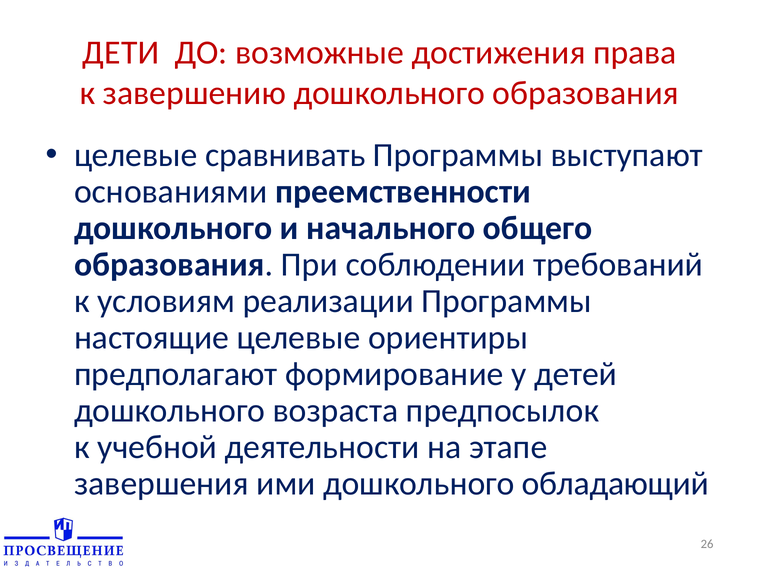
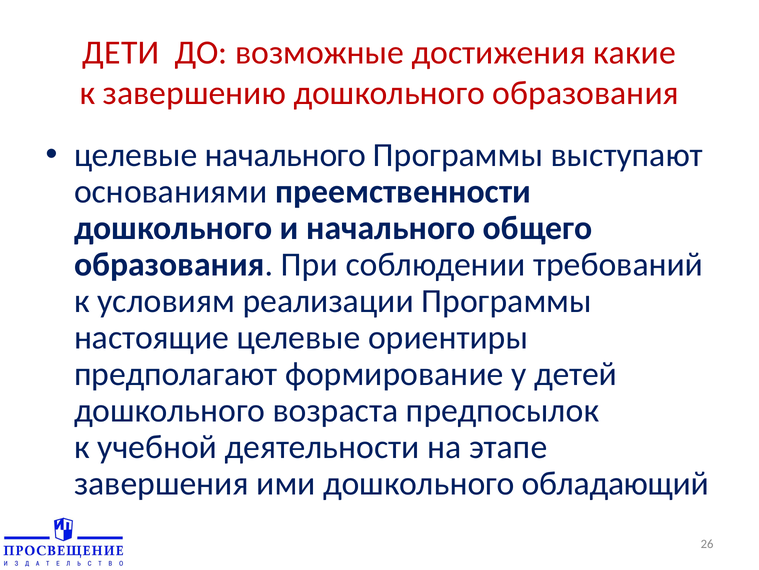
права: права -> какие
целевые сравнивать: сравнивать -> начального
